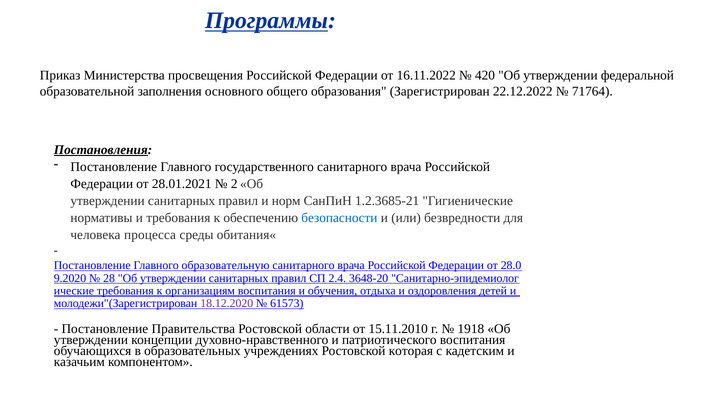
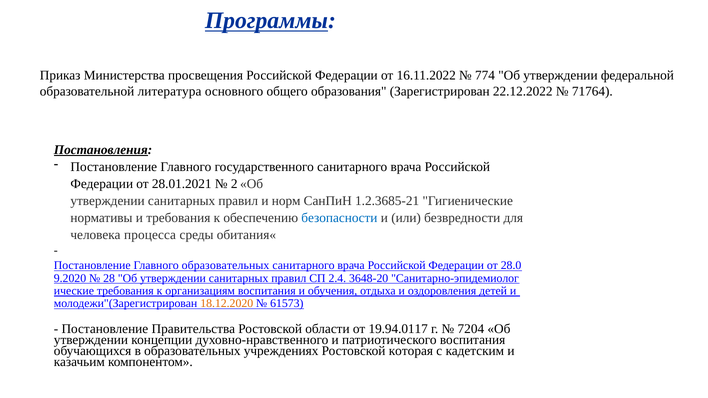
420: 420 -> 774
заполнения: заполнения -> литература
Главного образовательную: образовательную -> образовательных
18.12.2020 colour: purple -> orange
15.11.2010: 15.11.2010 -> 19.94.0117
1918: 1918 -> 7204
